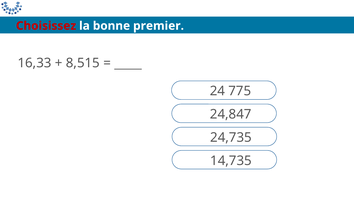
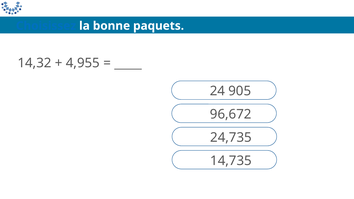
Choisissez colour: red -> blue
premier: premier -> paquets
16,33: 16,33 -> 14,32
8,515: 8,515 -> 4,955
775: 775 -> 905
24,847: 24,847 -> 96,672
